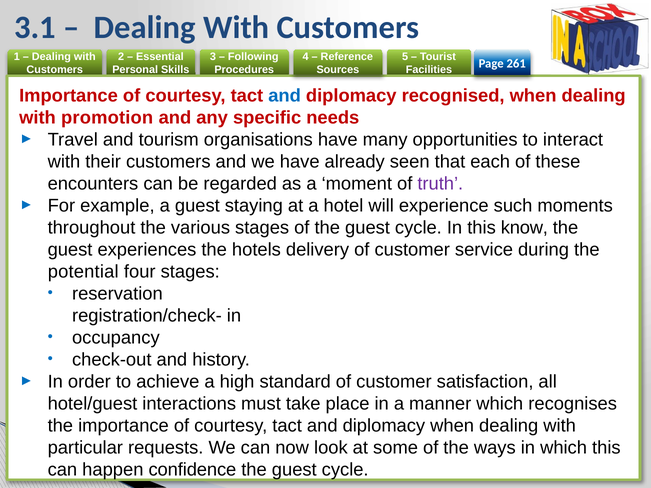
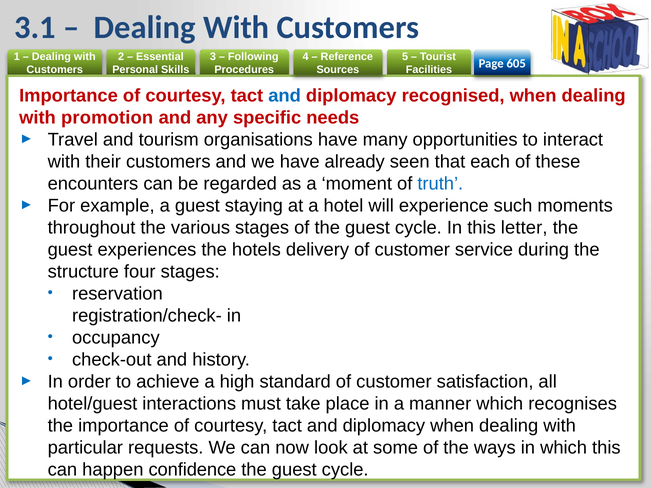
261: 261 -> 605
truth colour: purple -> blue
know: know -> letter
potential: potential -> structure
